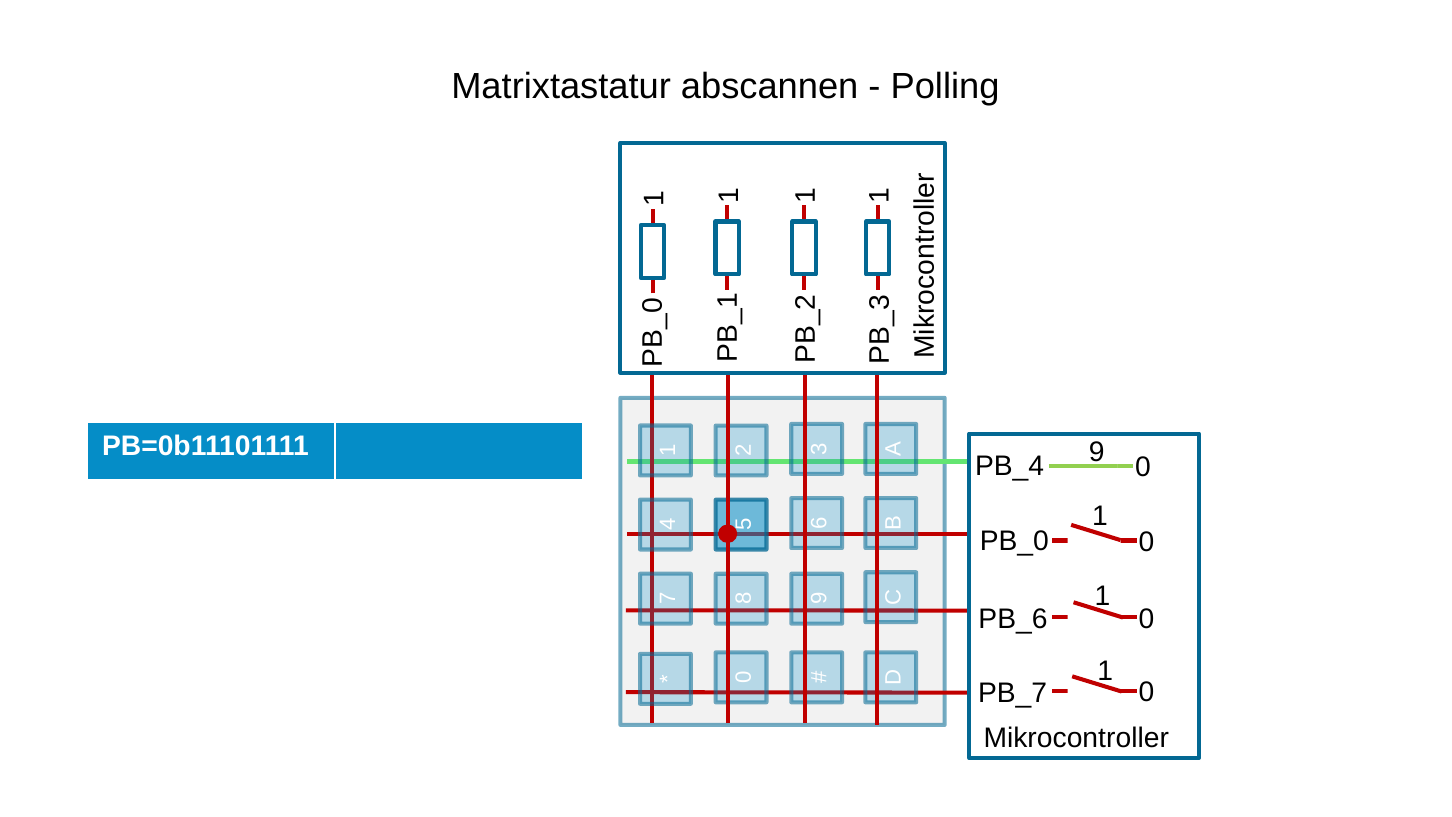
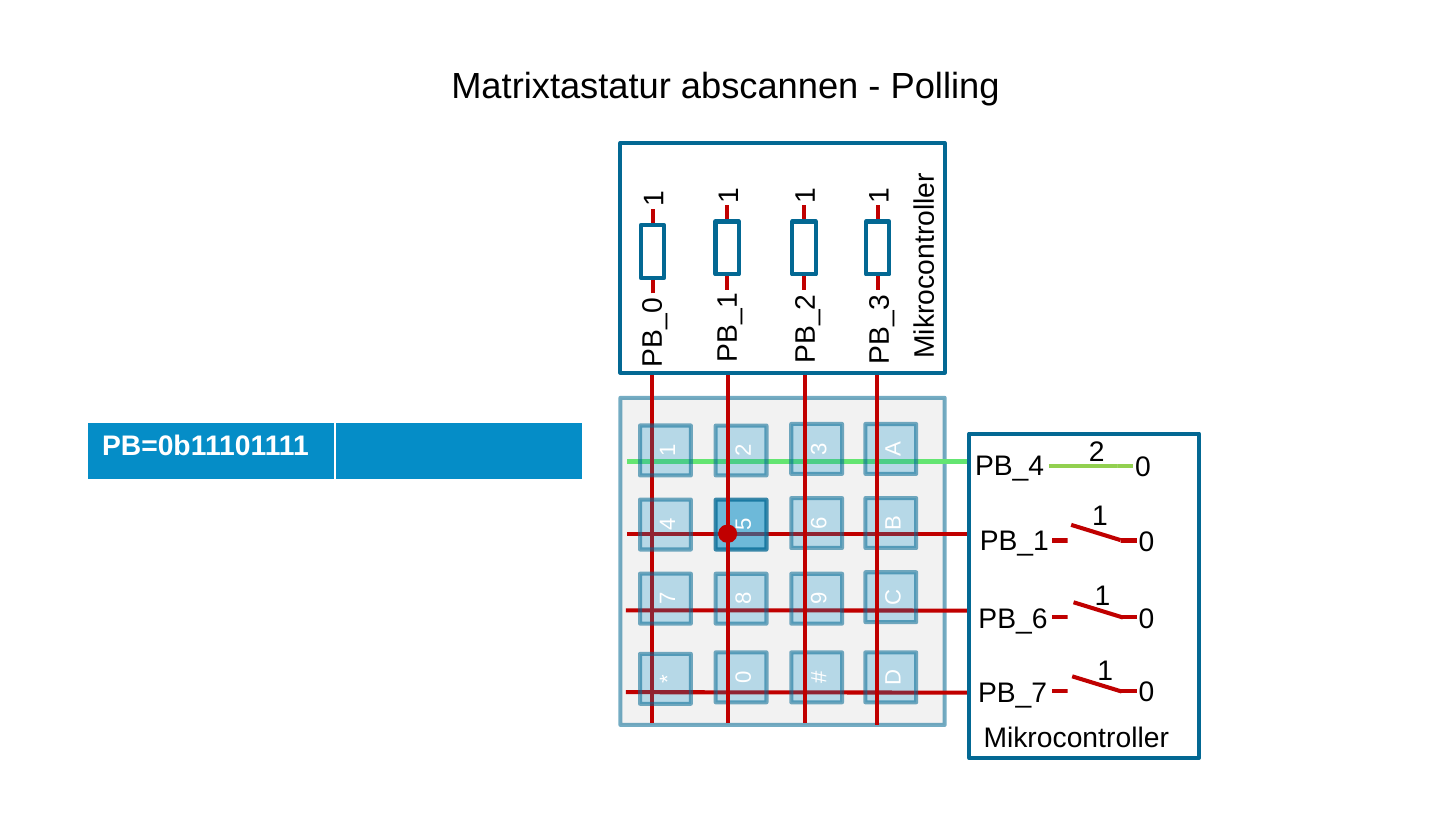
PB=0b11101111 9: 9 -> 2
PB_0: PB_0 -> PB_1
